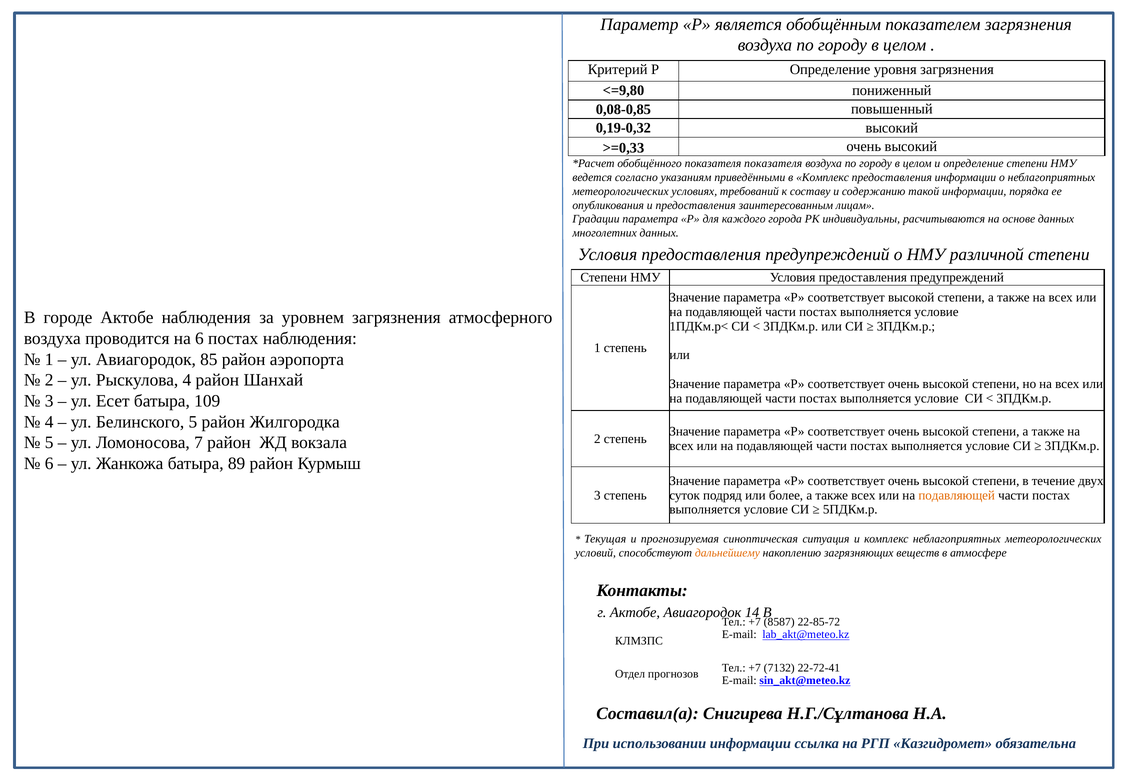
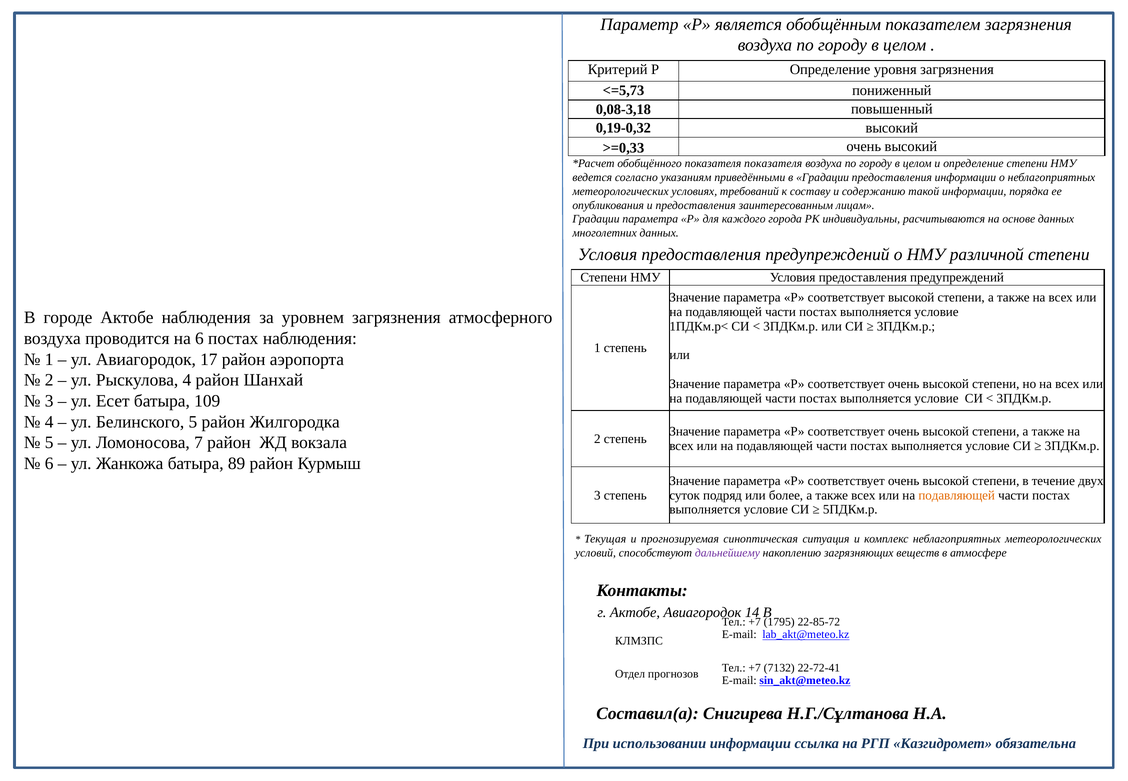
<=9,80: <=9,80 -> <=5,73
0,08-0,85: 0,08-0,85 -> 0,08-3,18
в Комплекс: Комплекс -> Градации
85: 85 -> 17
дальнейшему colour: orange -> purple
8587: 8587 -> 1795
